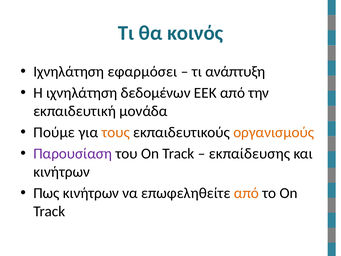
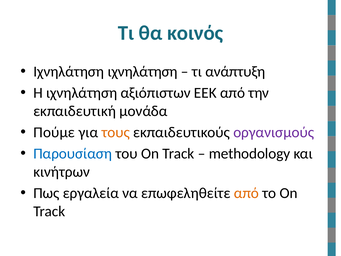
Ιχνηλάτηση εφαρμόσει: εφαρμόσει -> ιχνηλάτηση
δεδομένων: δεδομένων -> αξιόπιστων
οργανισμούς colour: orange -> purple
Παρουσίαση colour: purple -> blue
εκπαίδευσης: εκπαίδευσης -> methodology
Πως κινήτρων: κινήτρων -> εργαλεία
